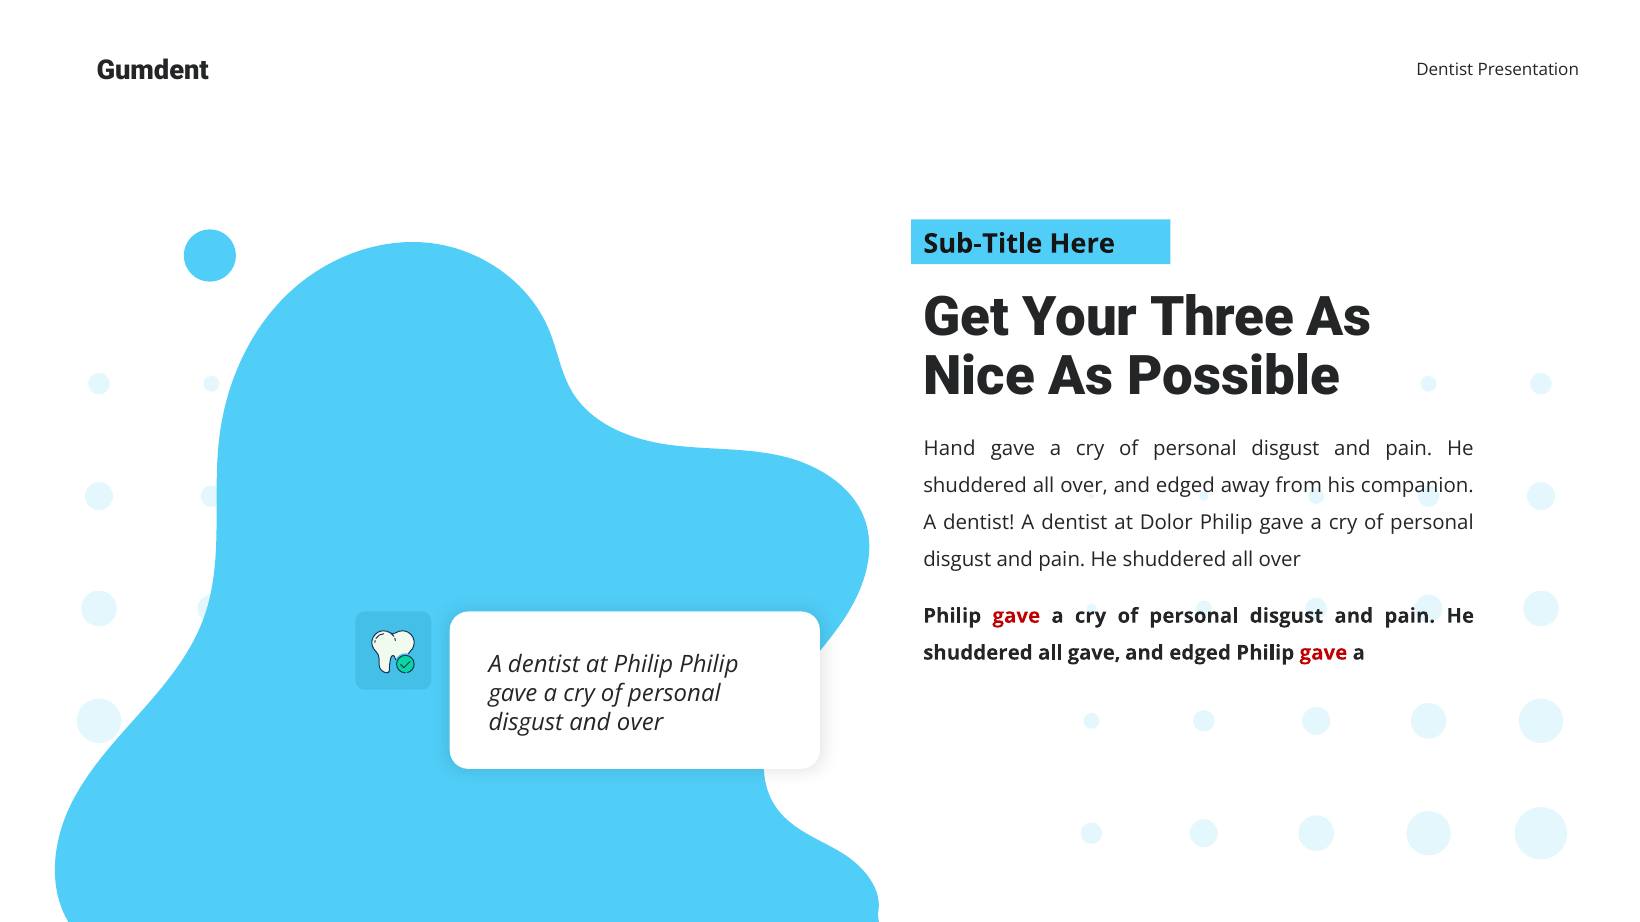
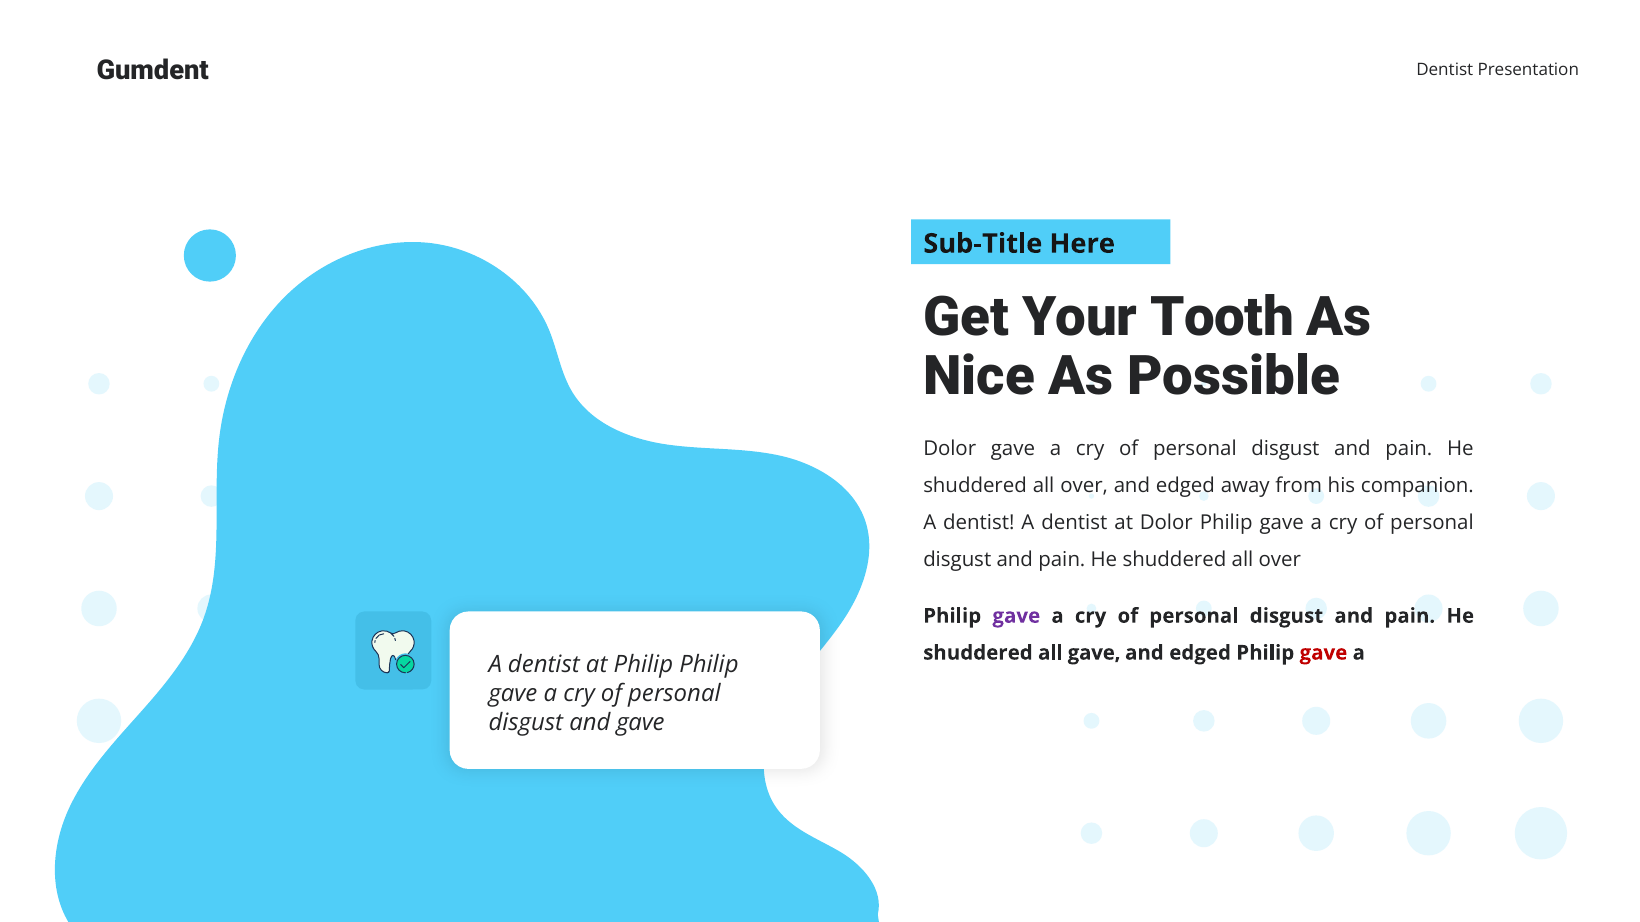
Three: Three -> Tooth
Hand at (950, 449): Hand -> Dolor
gave at (1016, 616) colour: red -> purple
and over: over -> gave
